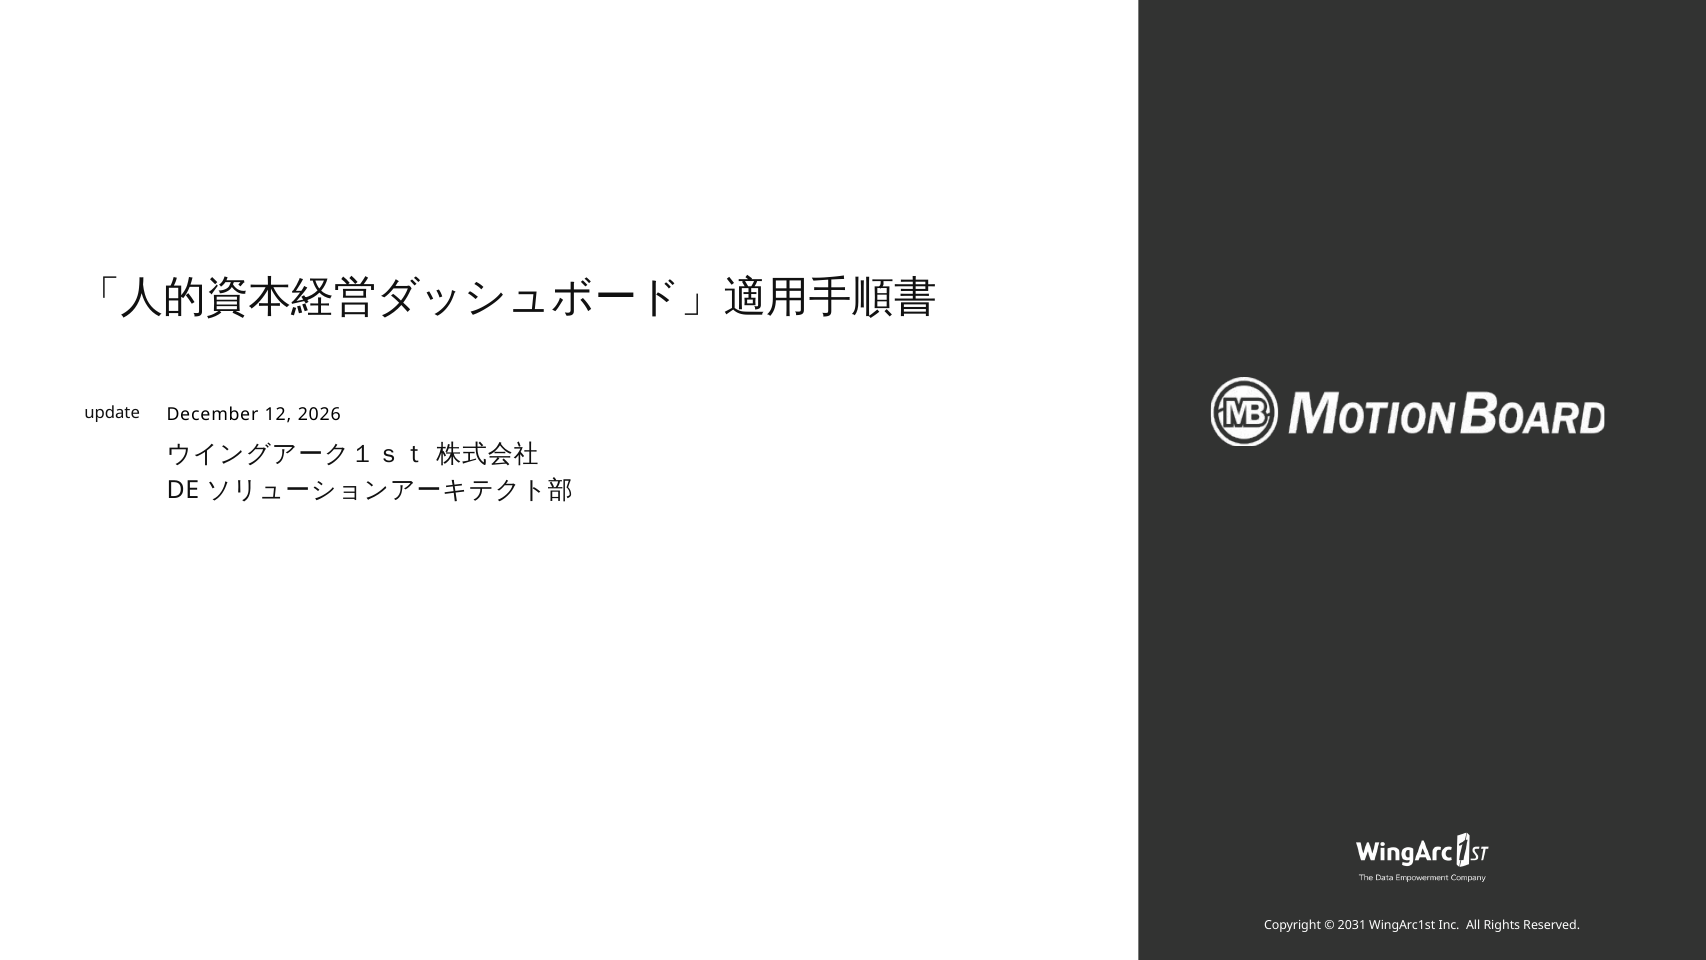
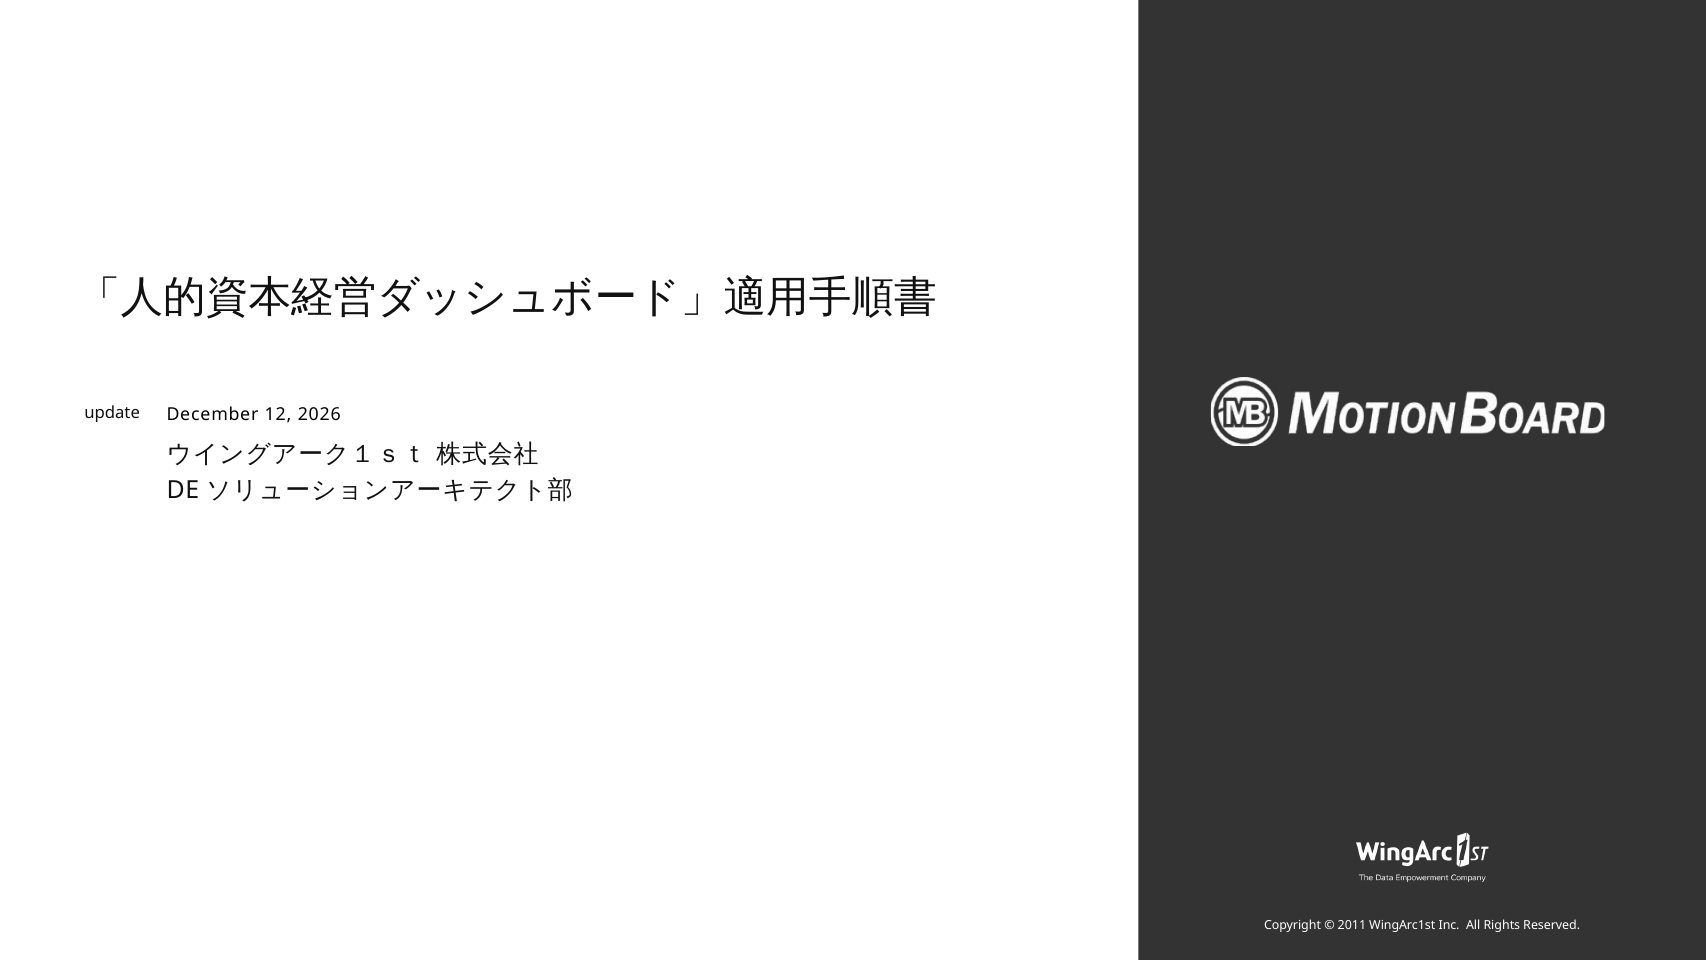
2031: 2031 -> 2011
